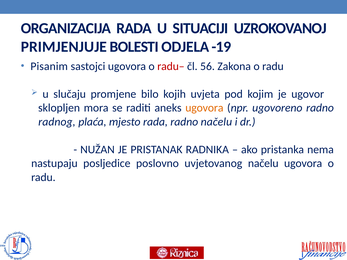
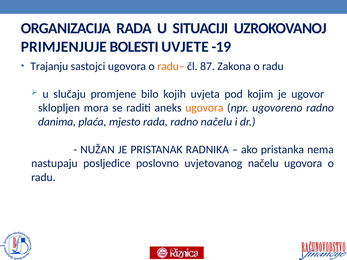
ODJELA: ODJELA -> UVJETE
Pisanim: Pisanim -> Trajanju
radu– colour: red -> orange
56: 56 -> 87
radnog: radnog -> danima
